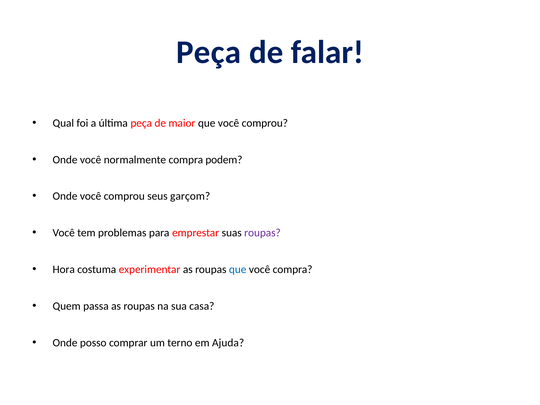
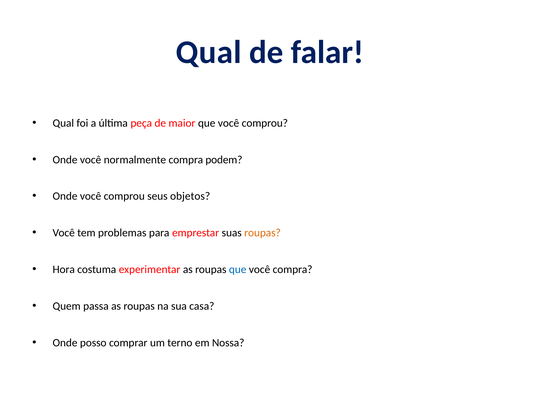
Peça at (209, 52): Peça -> Qual
garçom: garçom -> objetos
roupas at (262, 233) colour: purple -> orange
Ajuda: Ajuda -> Nossa
